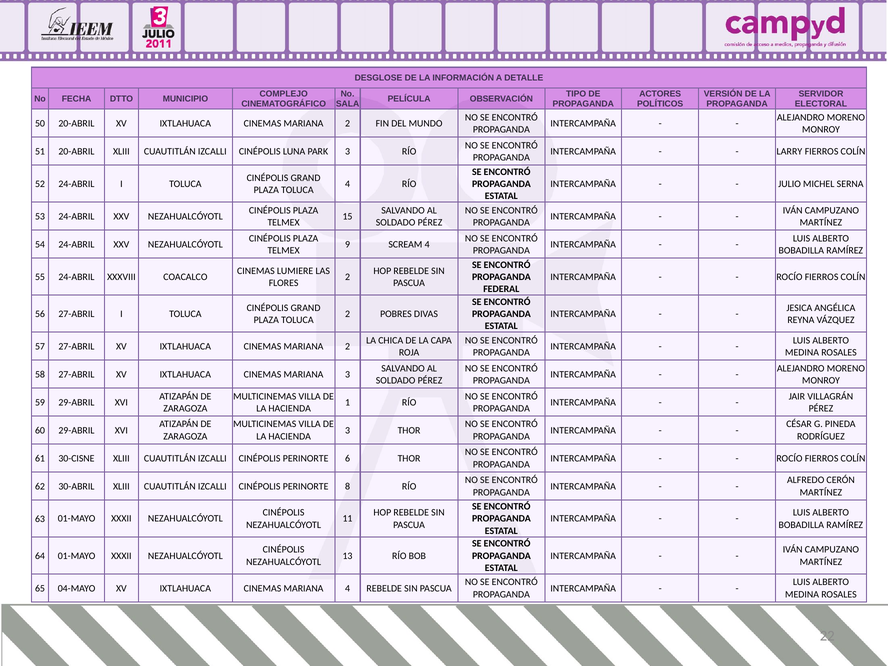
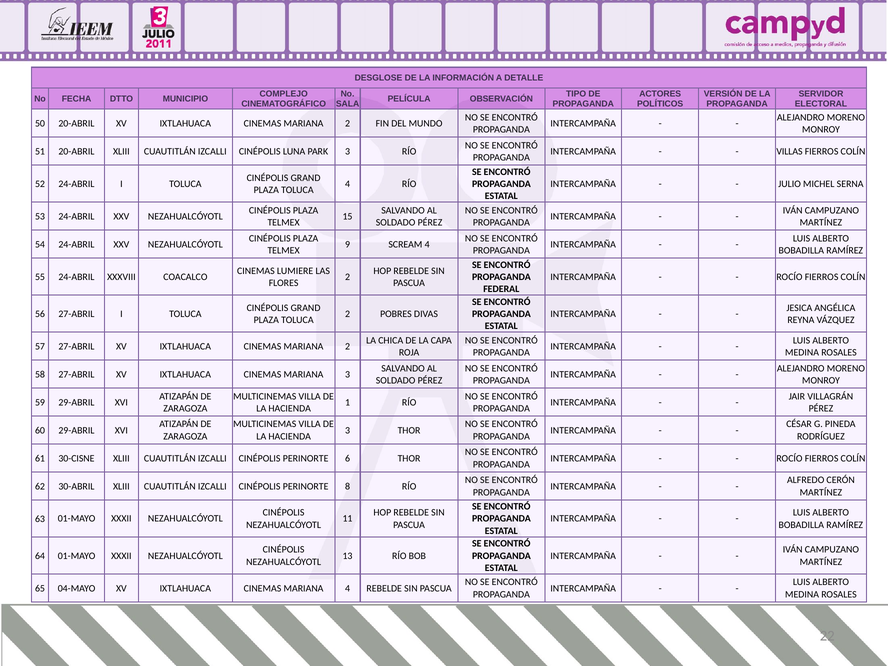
LARRY: LARRY -> VILLAS
